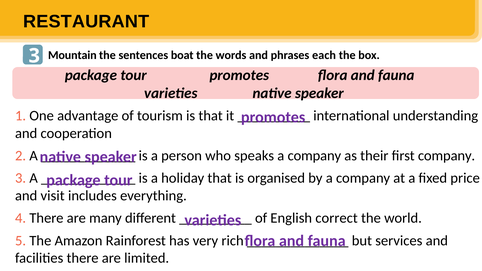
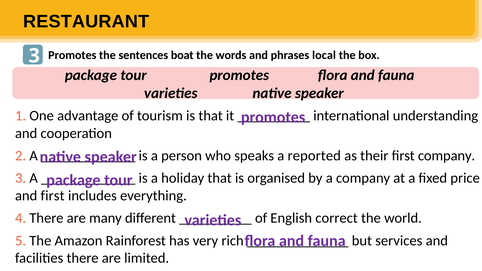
Mountain at (72, 55): Mountain -> Promotes
each: each -> local
speaks a company: company -> reported
and visit: visit -> first
